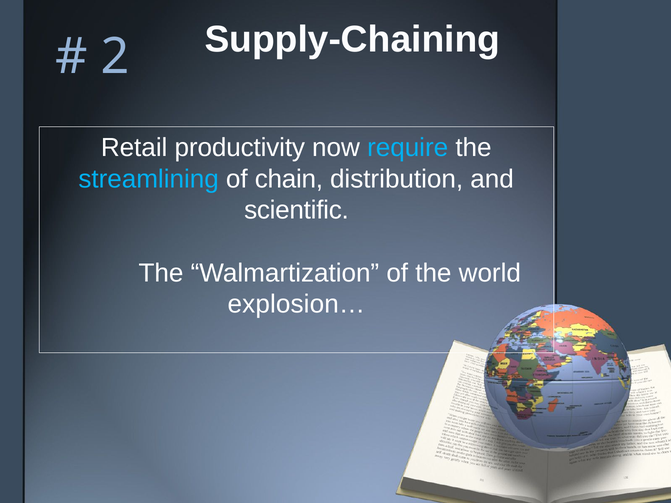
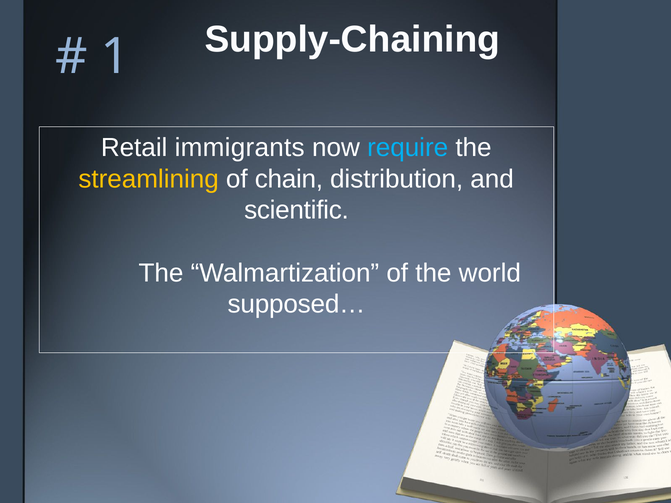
2: 2 -> 1
productivity: productivity -> immigrants
streamlining colour: light blue -> yellow
explosion…: explosion… -> supposed…
